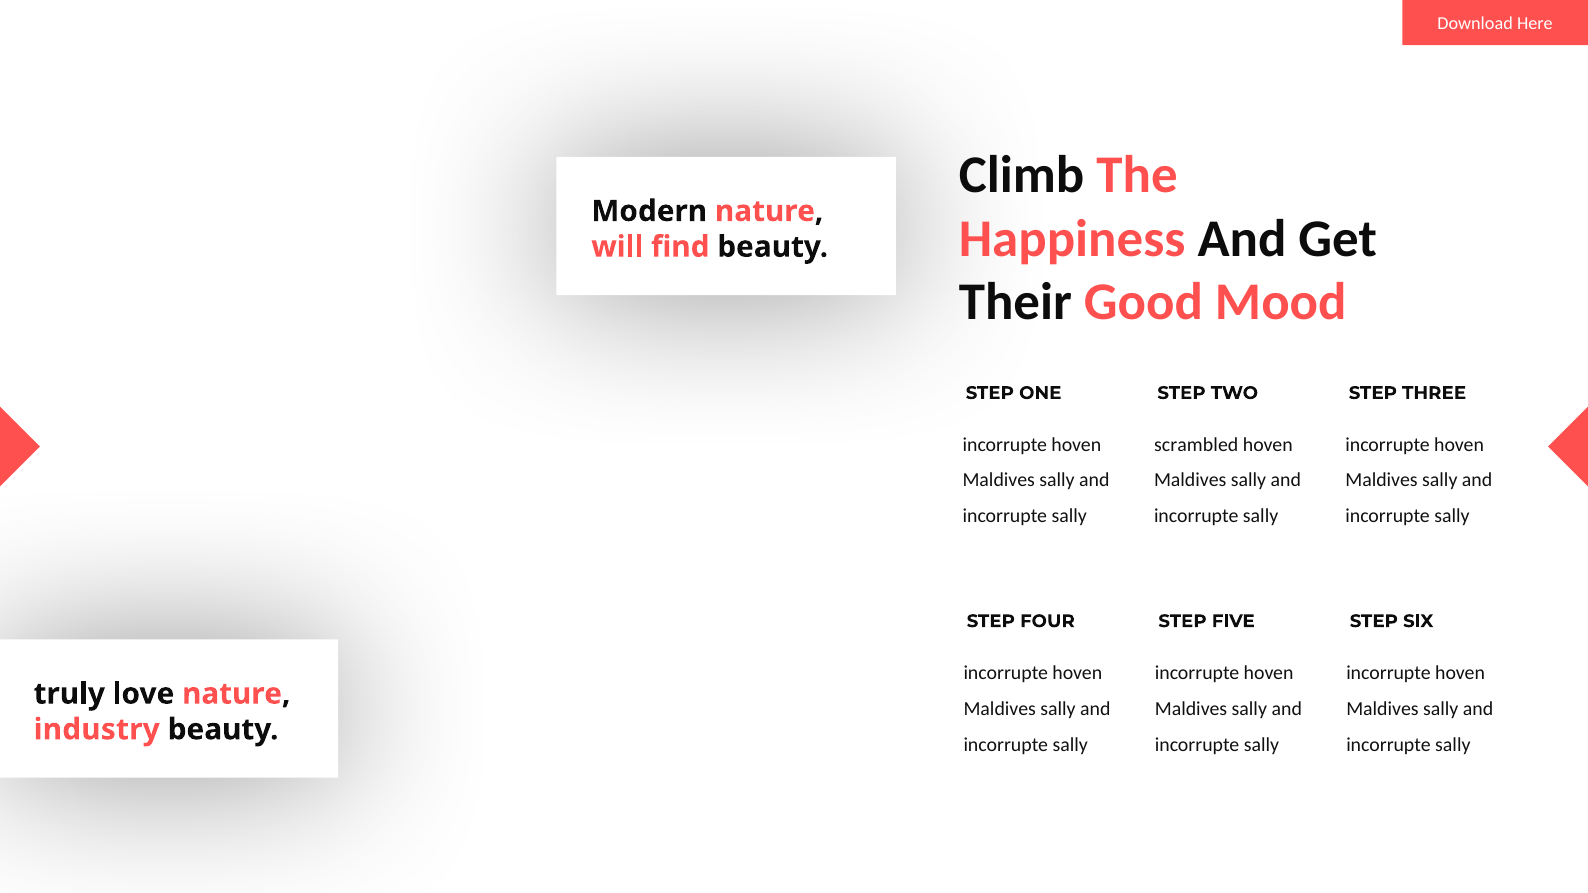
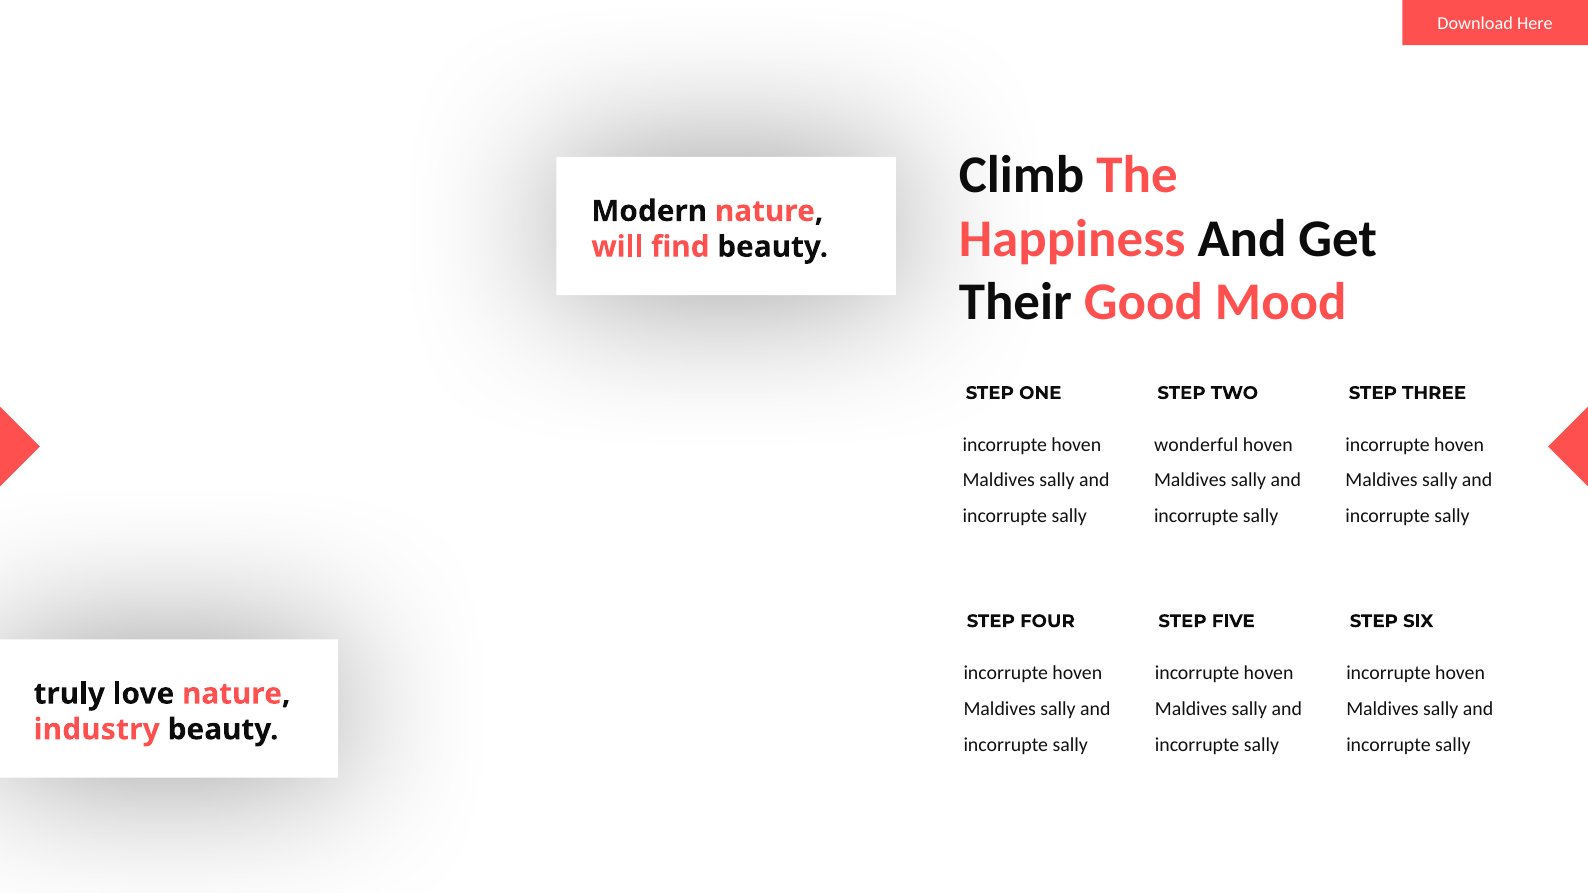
scrambled: scrambled -> wonderful
